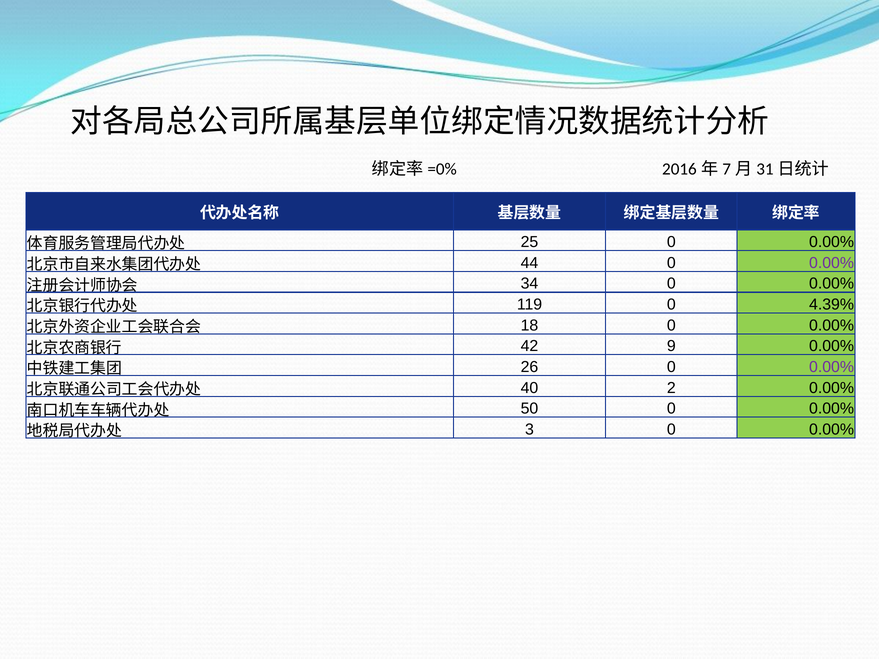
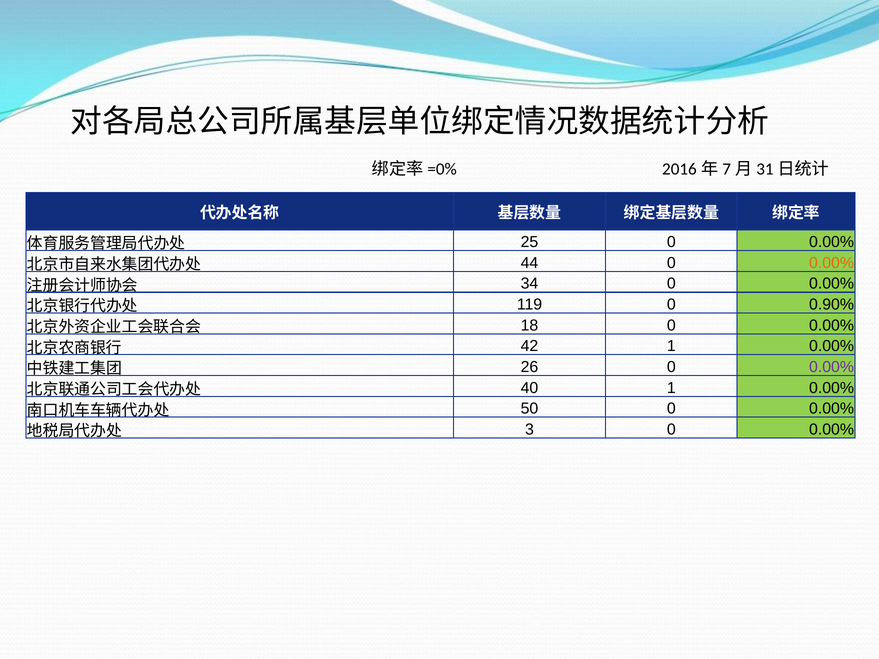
0.00% at (832, 263) colour: purple -> orange
4.39%: 4.39% -> 0.90%
42 9: 9 -> 1
40 2: 2 -> 1
